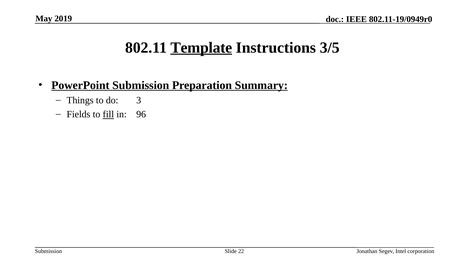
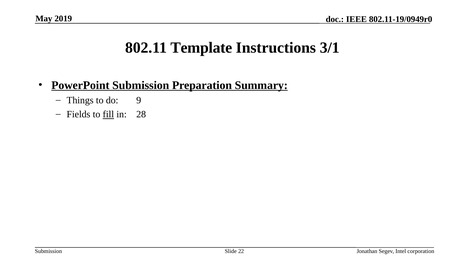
Template underline: present -> none
3/5: 3/5 -> 3/1
3: 3 -> 9
96: 96 -> 28
